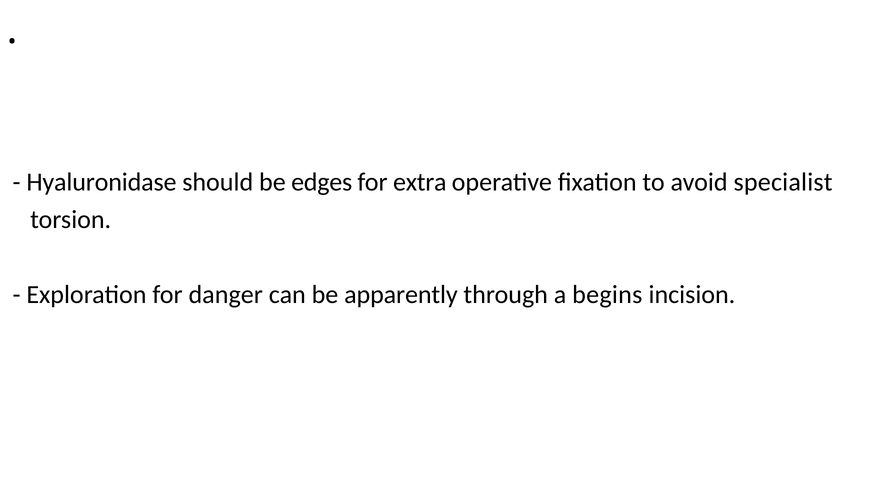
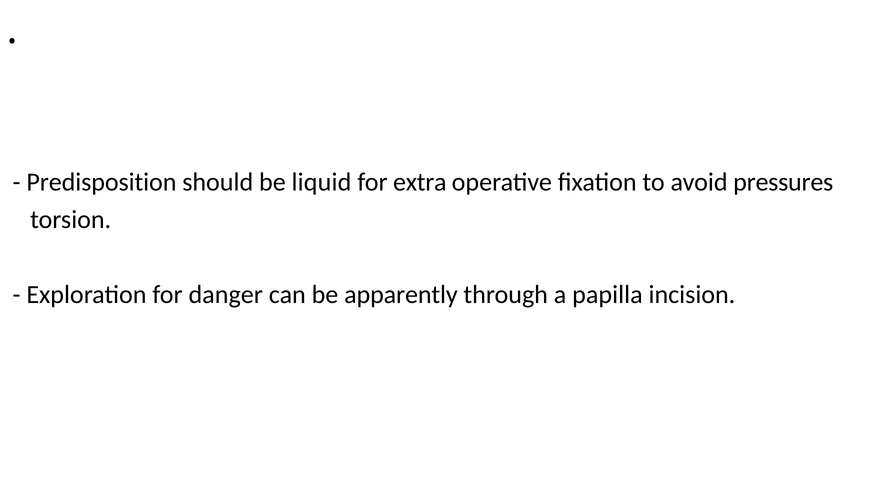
Hyaluronidase: Hyaluronidase -> Predisposition
edges: edges -> liquid
specialist: specialist -> pressures
begins: begins -> papilla
